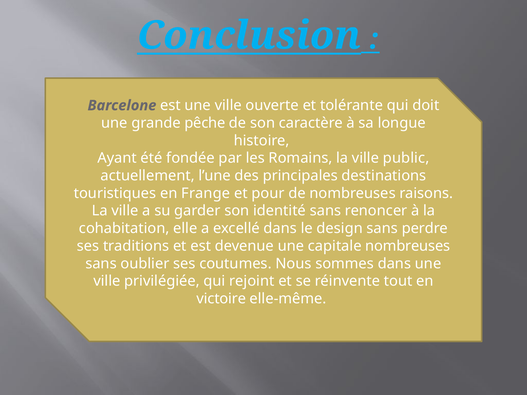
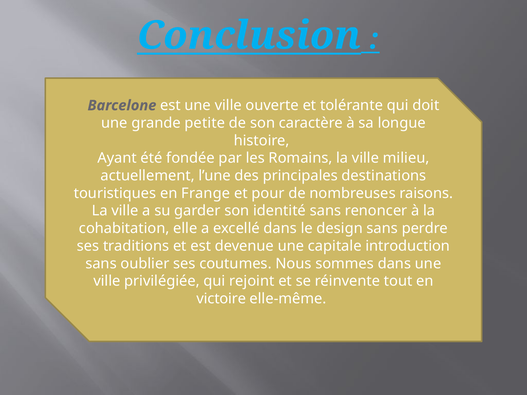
pêche: pêche -> petite
public: public -> milieu
capitale nombreuses: nombreuses -> introduction
